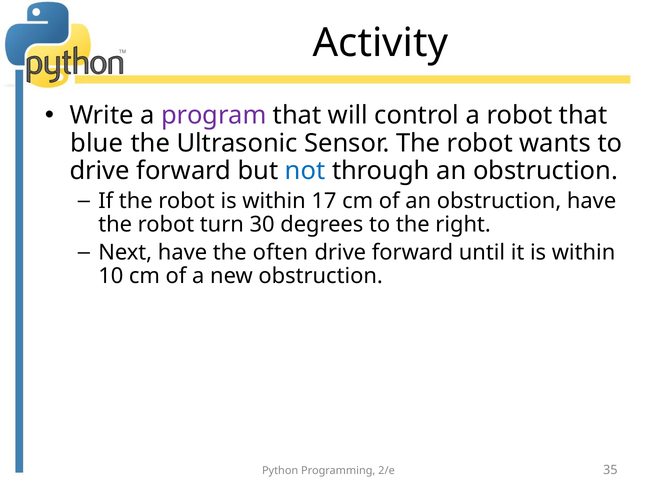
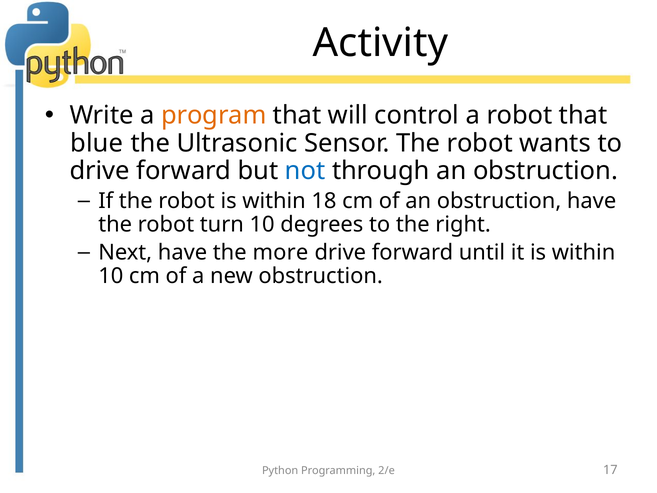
program colour: purple -> orange
17: 17 -> 18
turn 30: 30 -> 10
often: often -> more
35: 35 -> 17
